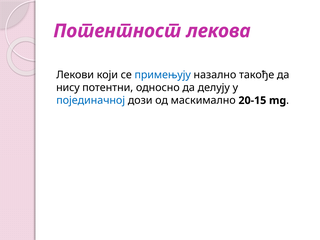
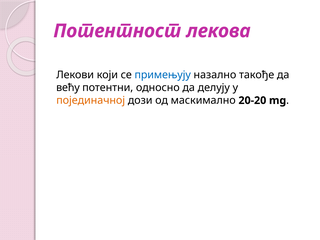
нису: нису -> већу
појединачној colour: blue -> orange
20-15: 20-15 -> 20-20
